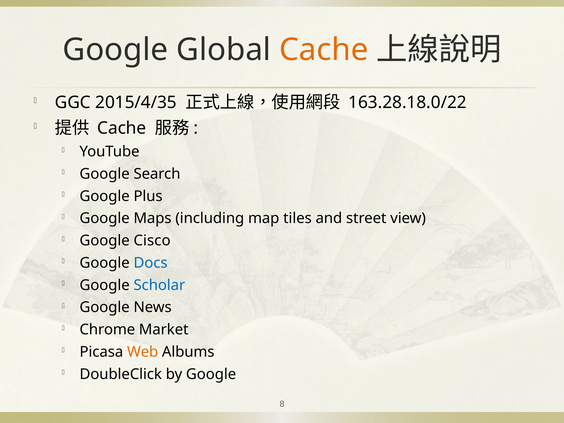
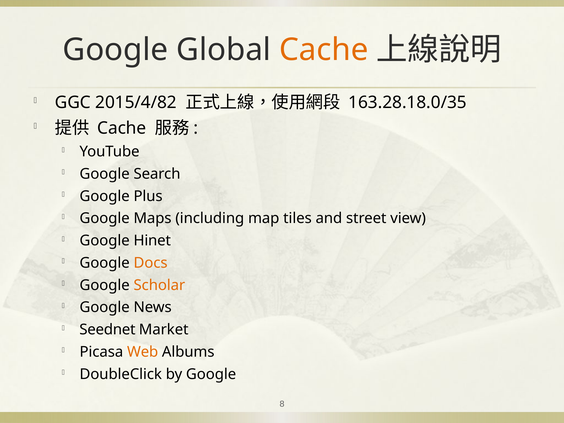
2015/4/35: 2015/4/35 -> 2015/4/82
163.28.18.0/22: 163.28.18.0/22 -> 163.28.18.0/35
Cisco: Cisco -> Hinet
Docs colour: blue -> orange
Scholar colour: blue -> orange
Chrome: Chrome -> Seednet
